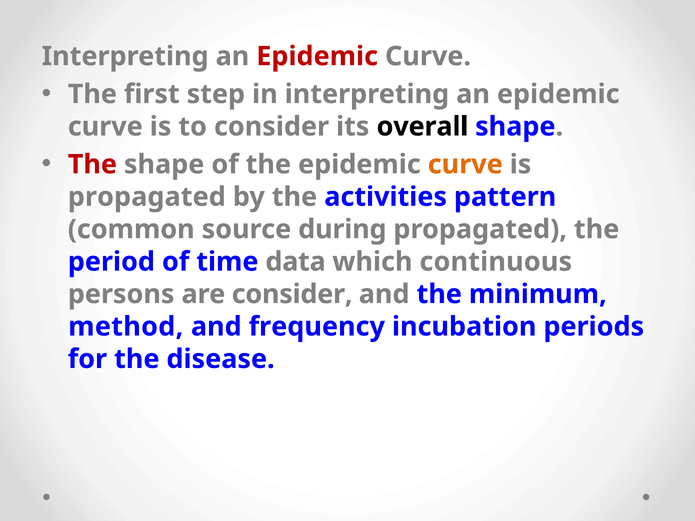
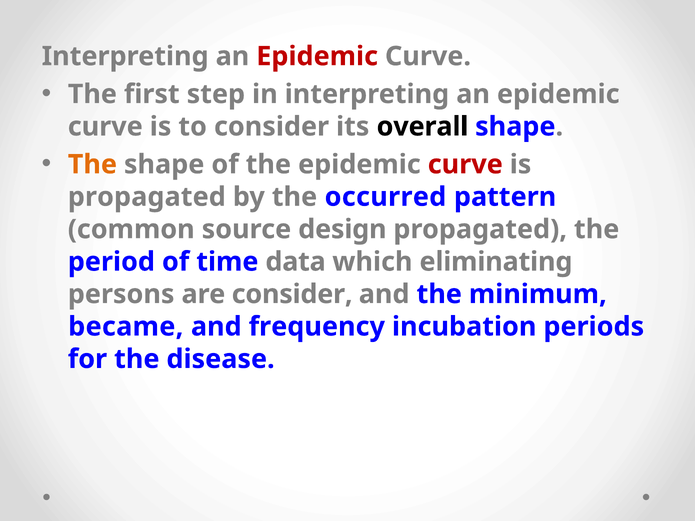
The at (92, 165) colour: red -> orange
curve at (465, 165) colour: orange -> red
activities: activities -> occurred
during: during -> design
continuous: continuous -> eliminating
method: method -> became
